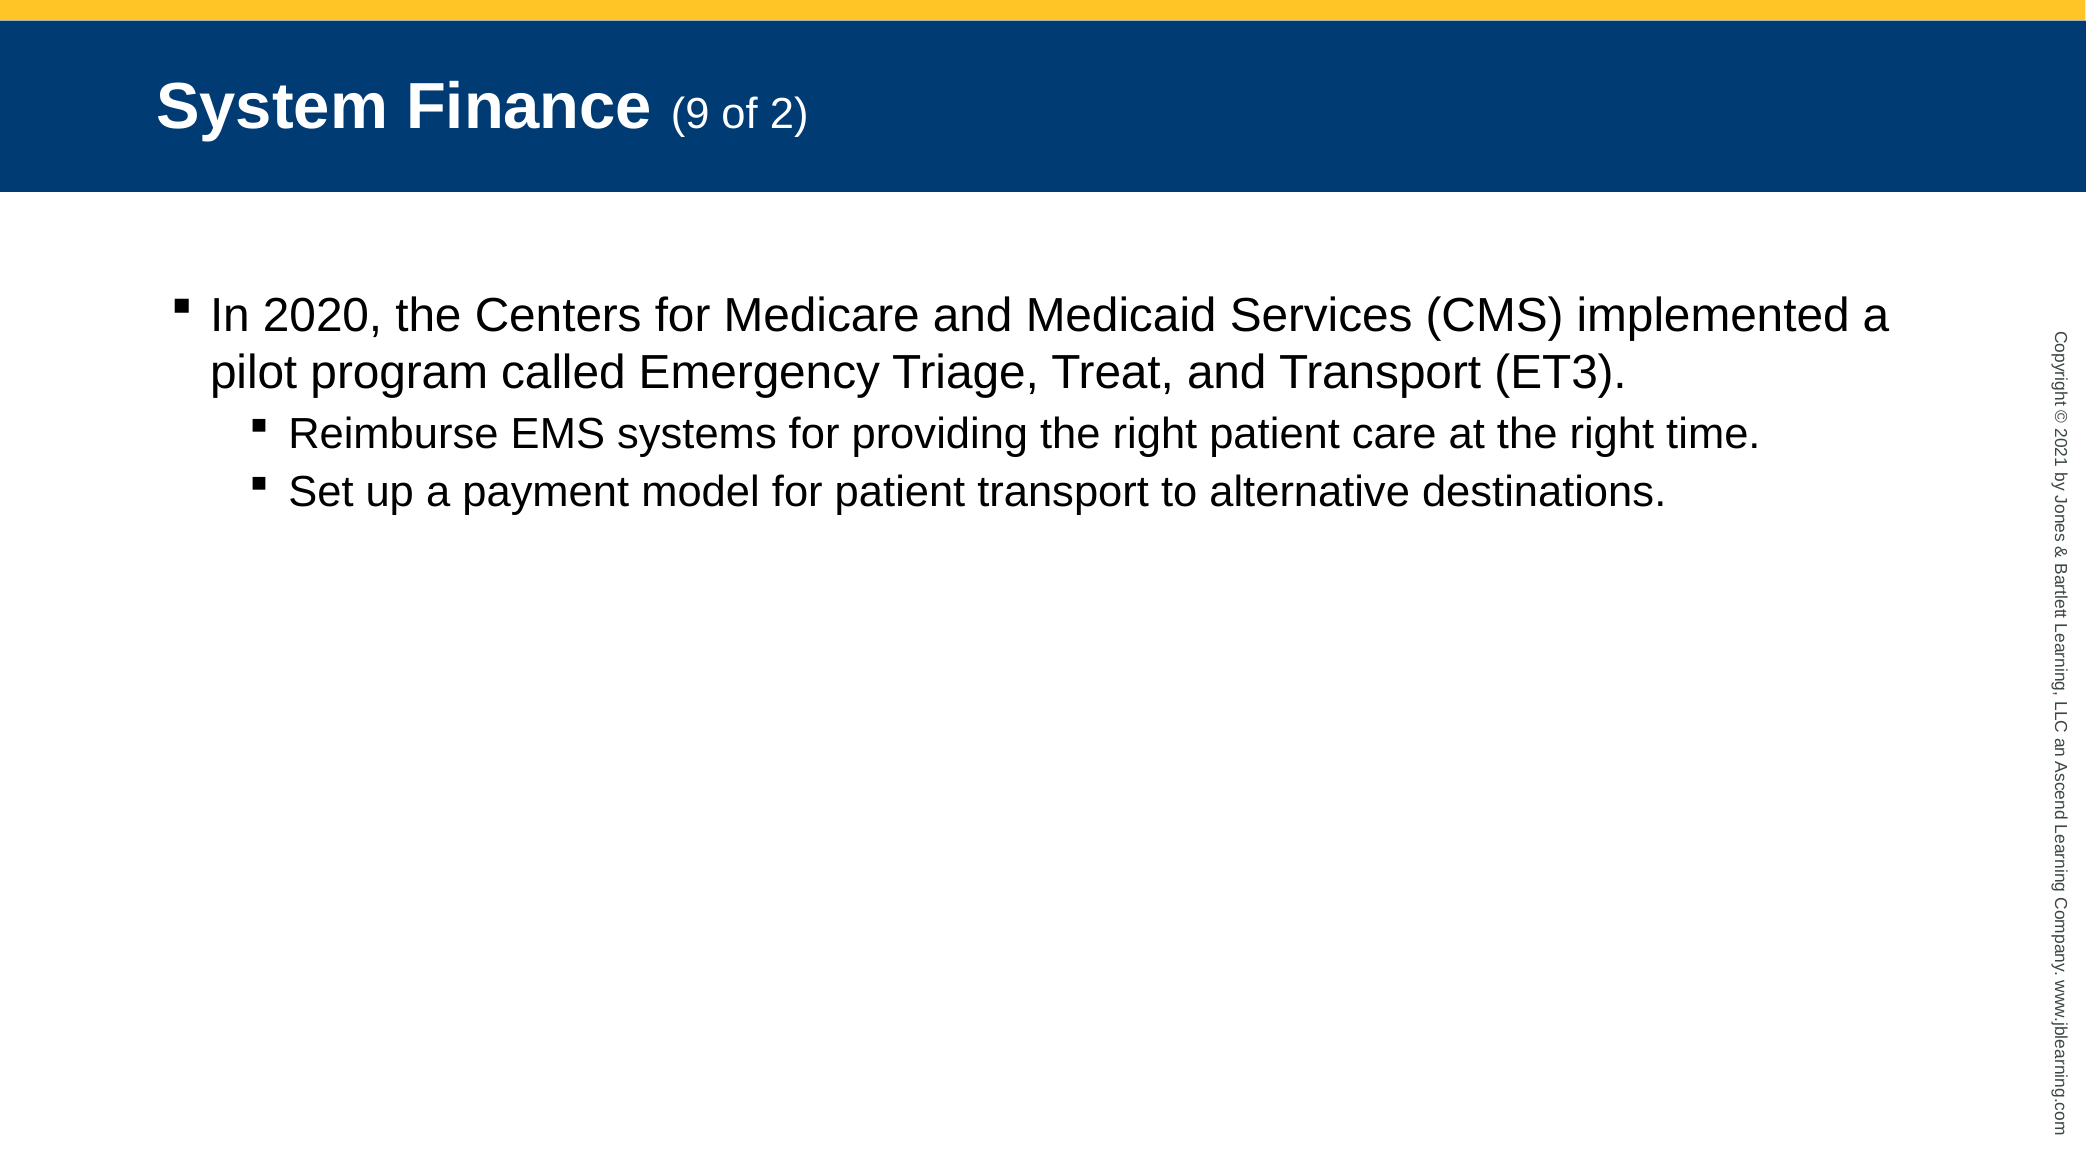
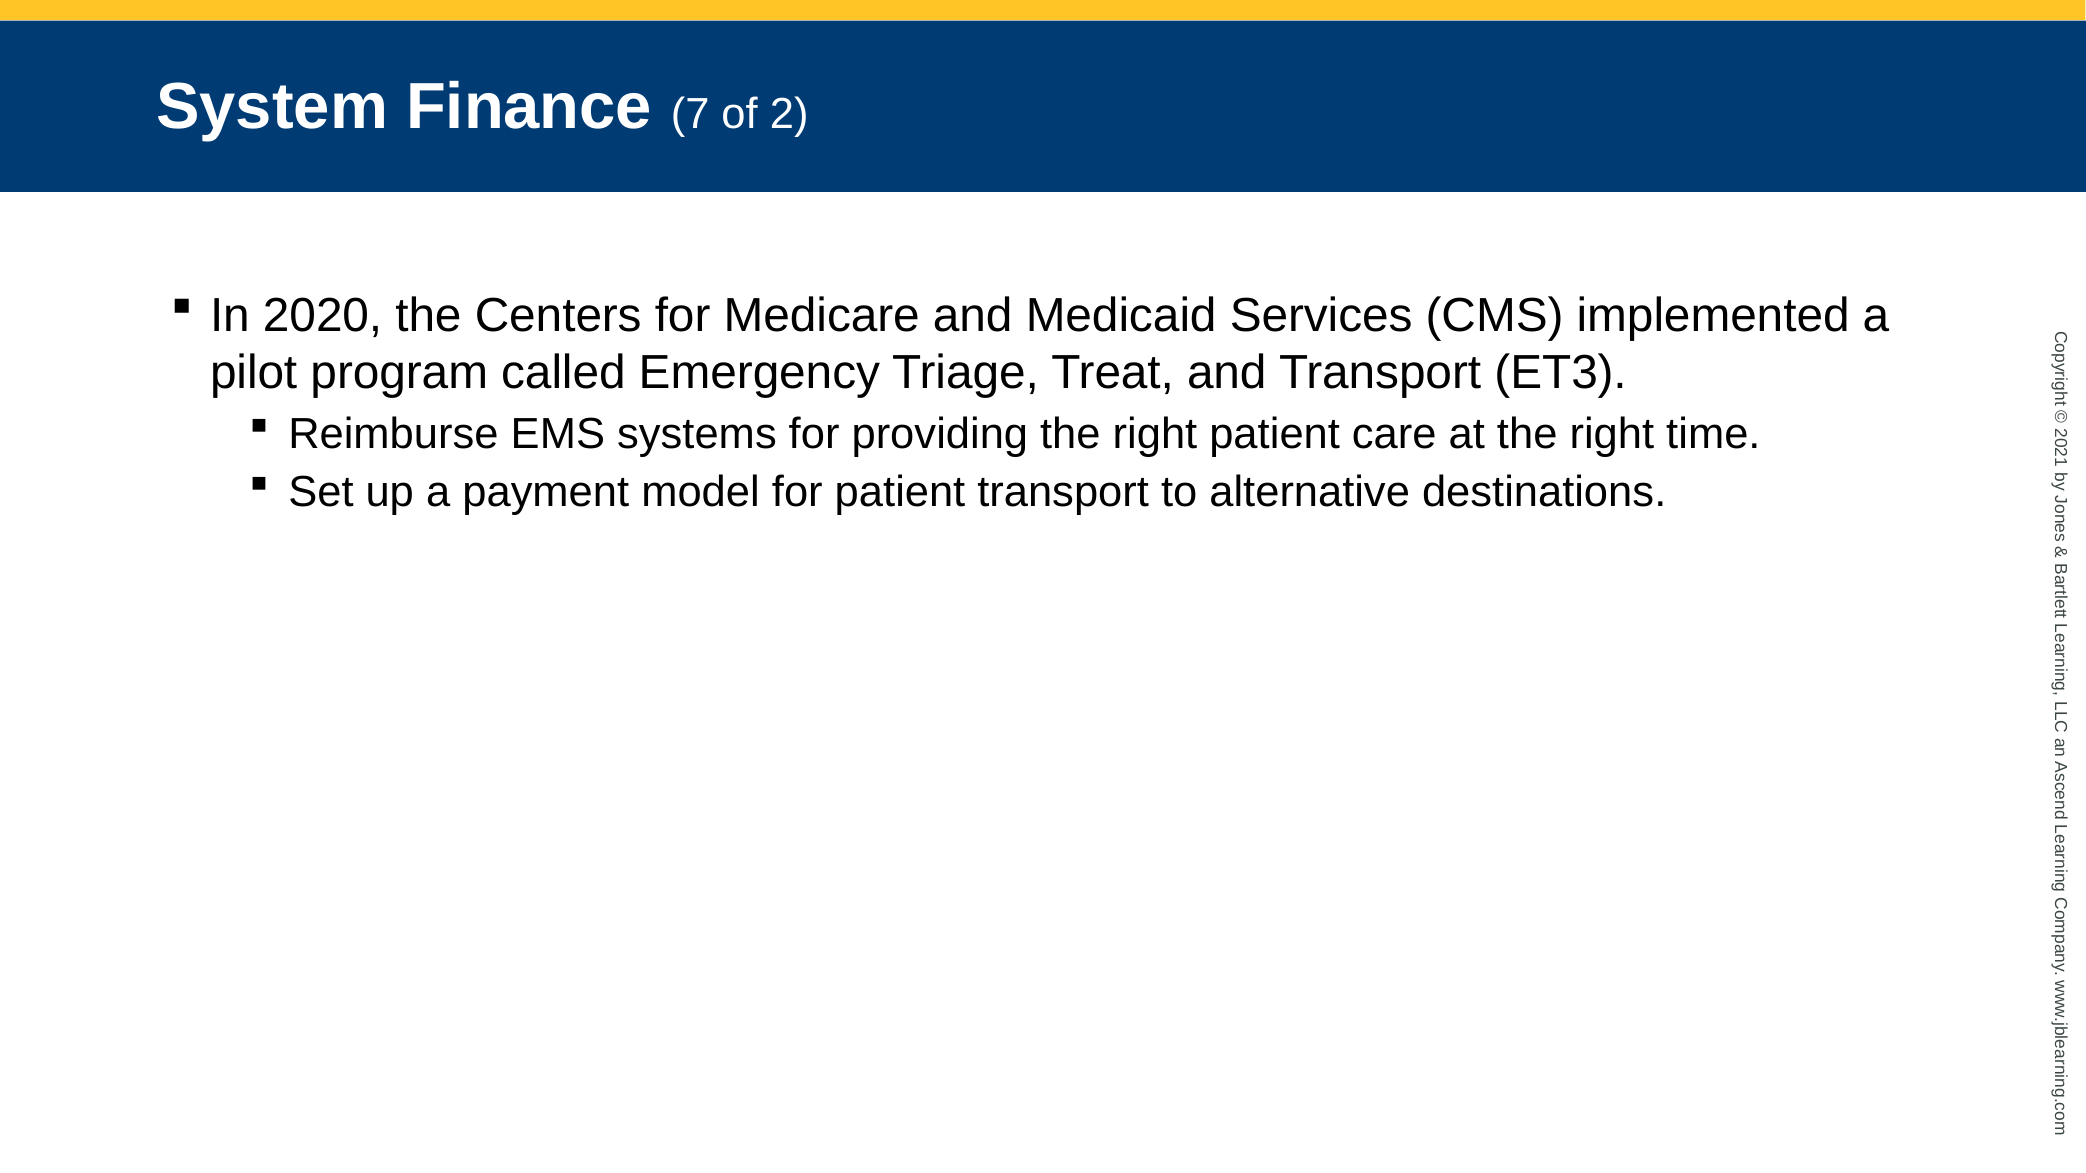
9: 9 -> 7
